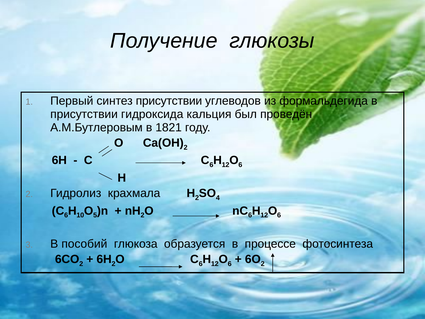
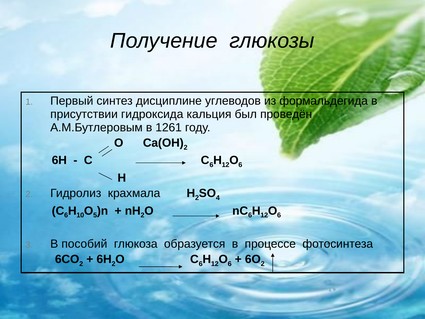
синтез присутствии: присутствии -> дисциплине
1821: 1821 -> 1261
